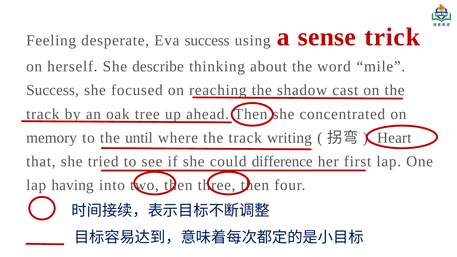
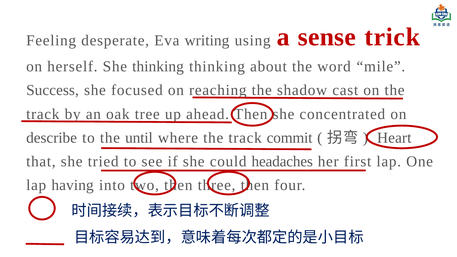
Eva success: success -> writing
She describe: describe -> thinking
memory: memory -> describe
writing: writing -> commit
difference: difference -> headaches
